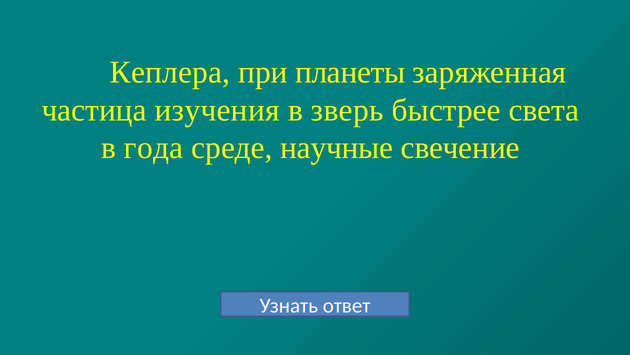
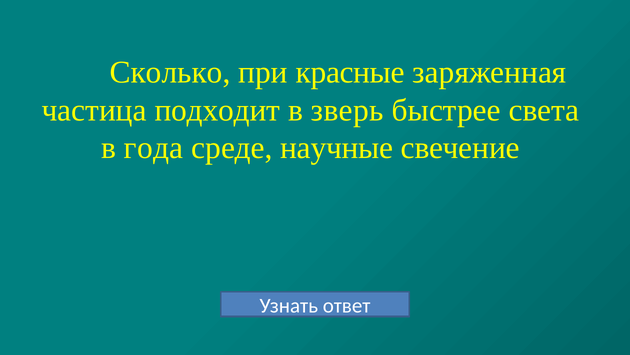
Кеплера: Кеплера -> Сколько
планеты: планеты -> красные
изучения: изучения -> подходит
